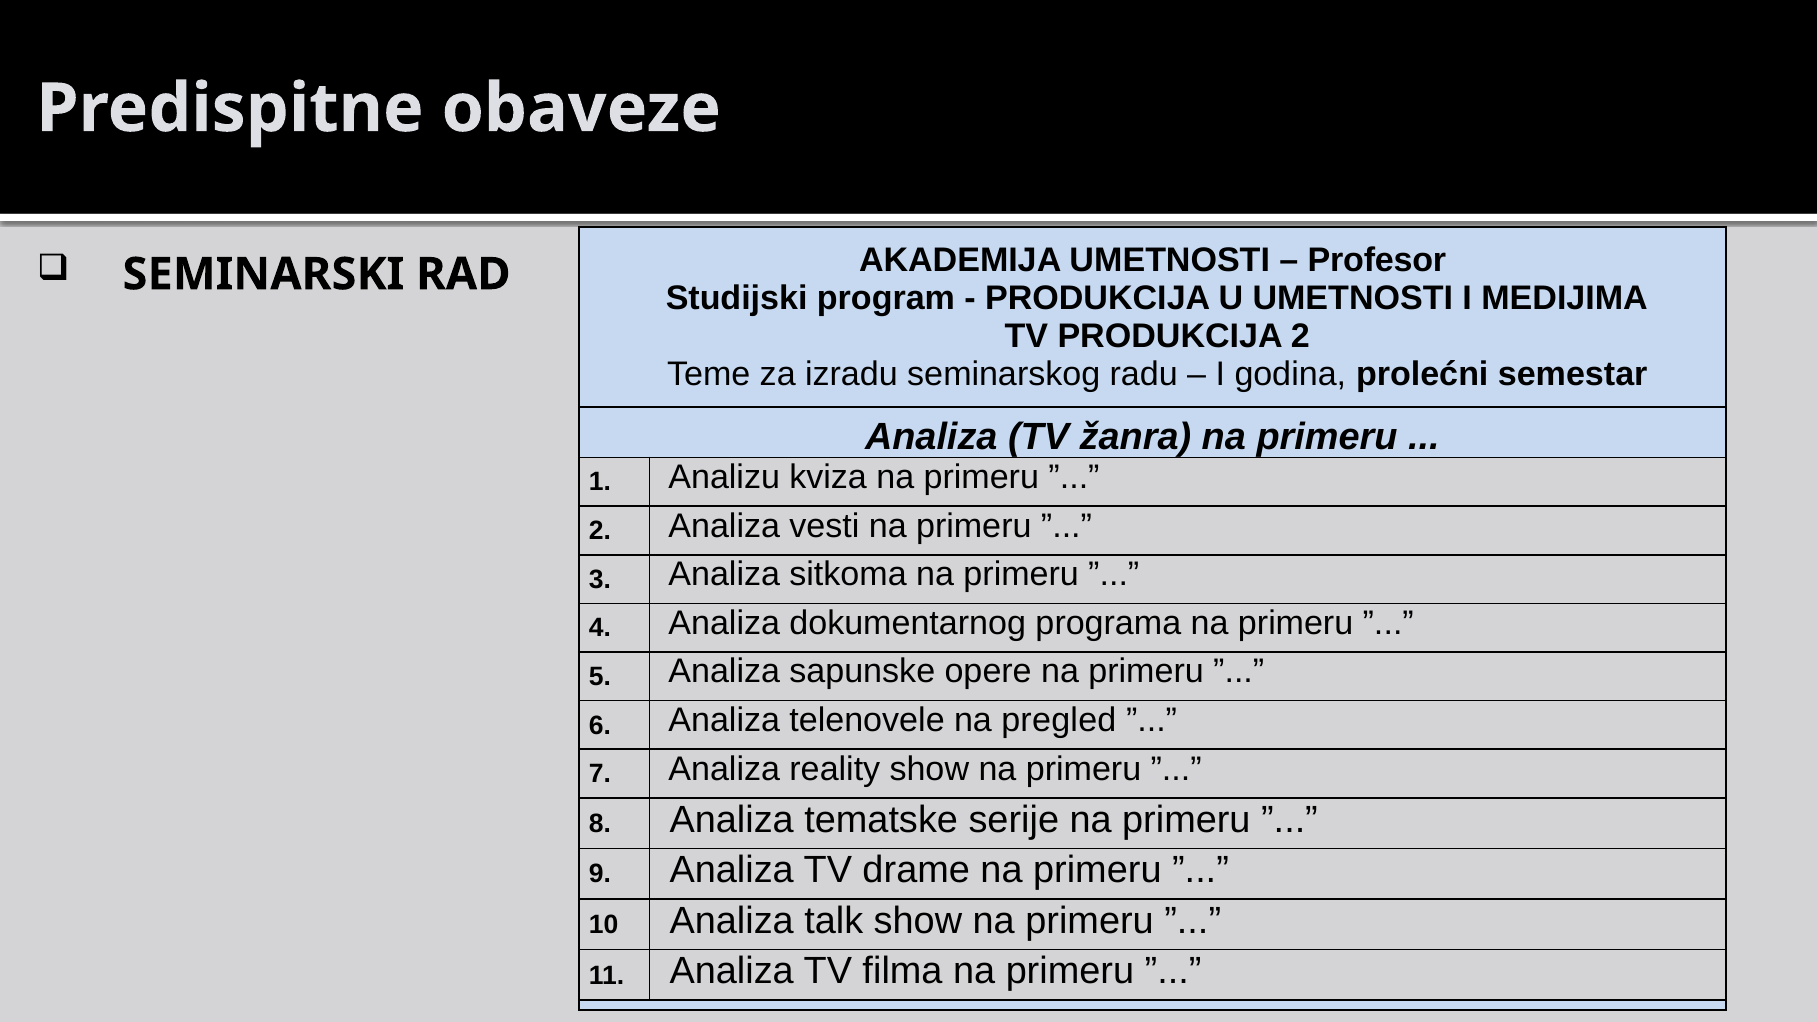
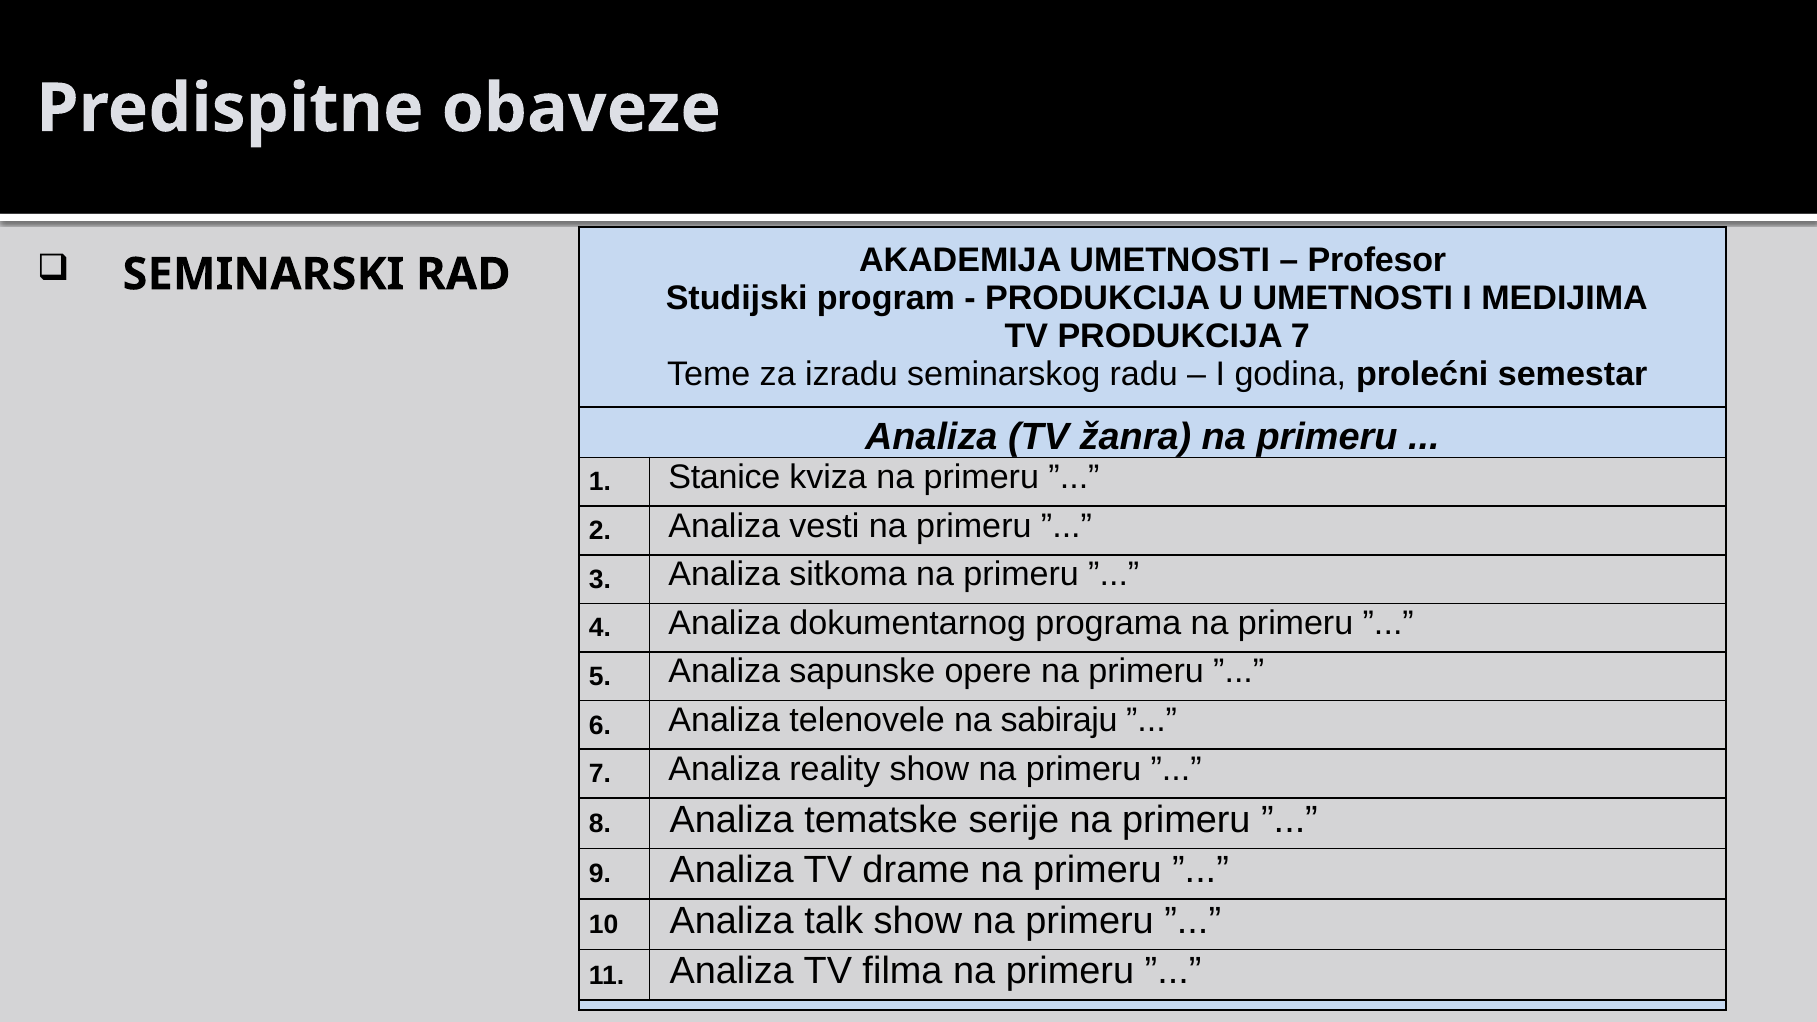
PRODUKCIJA 2: 2 -> 7
Analizu: Analizu -> Stanice
pregled: pregled -> sabiraju
